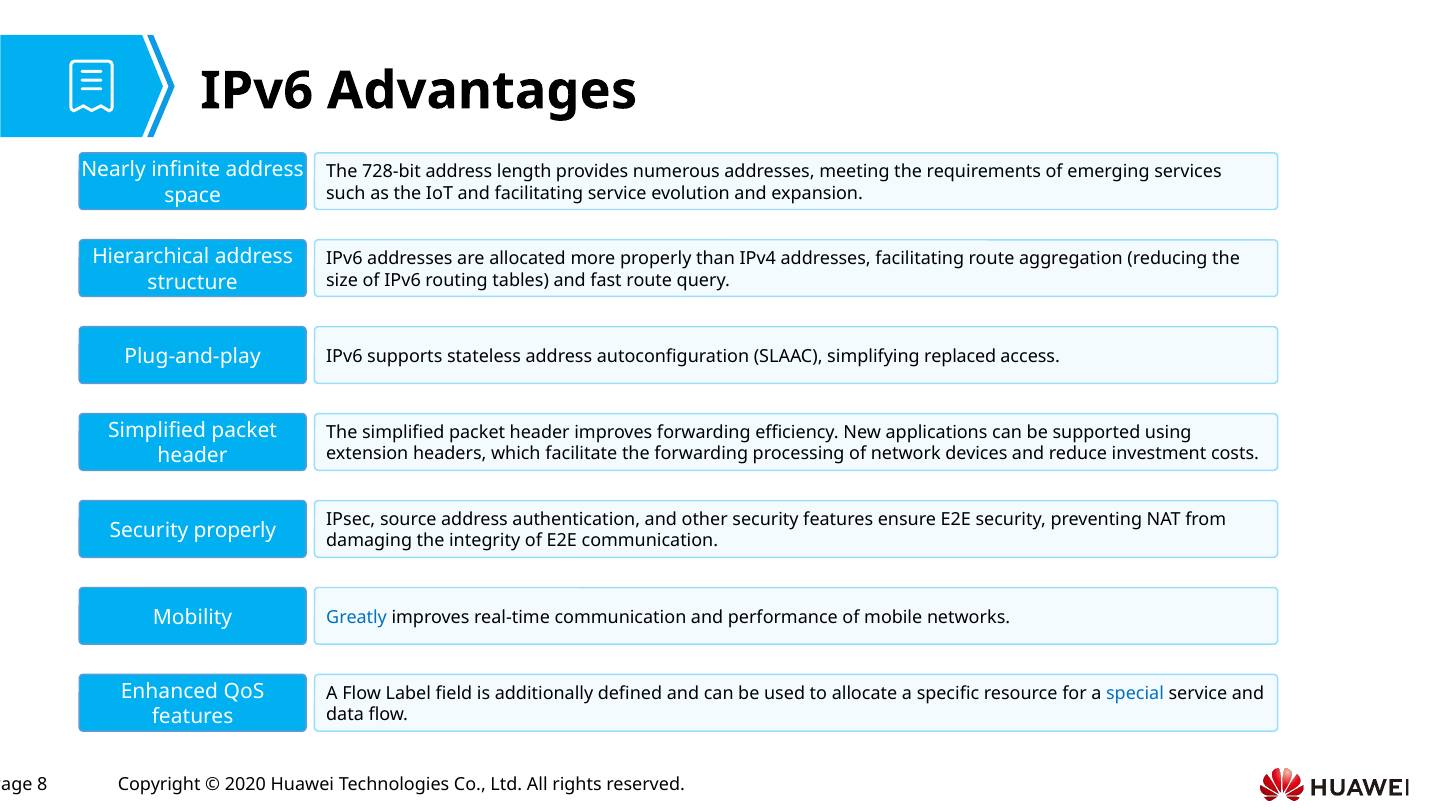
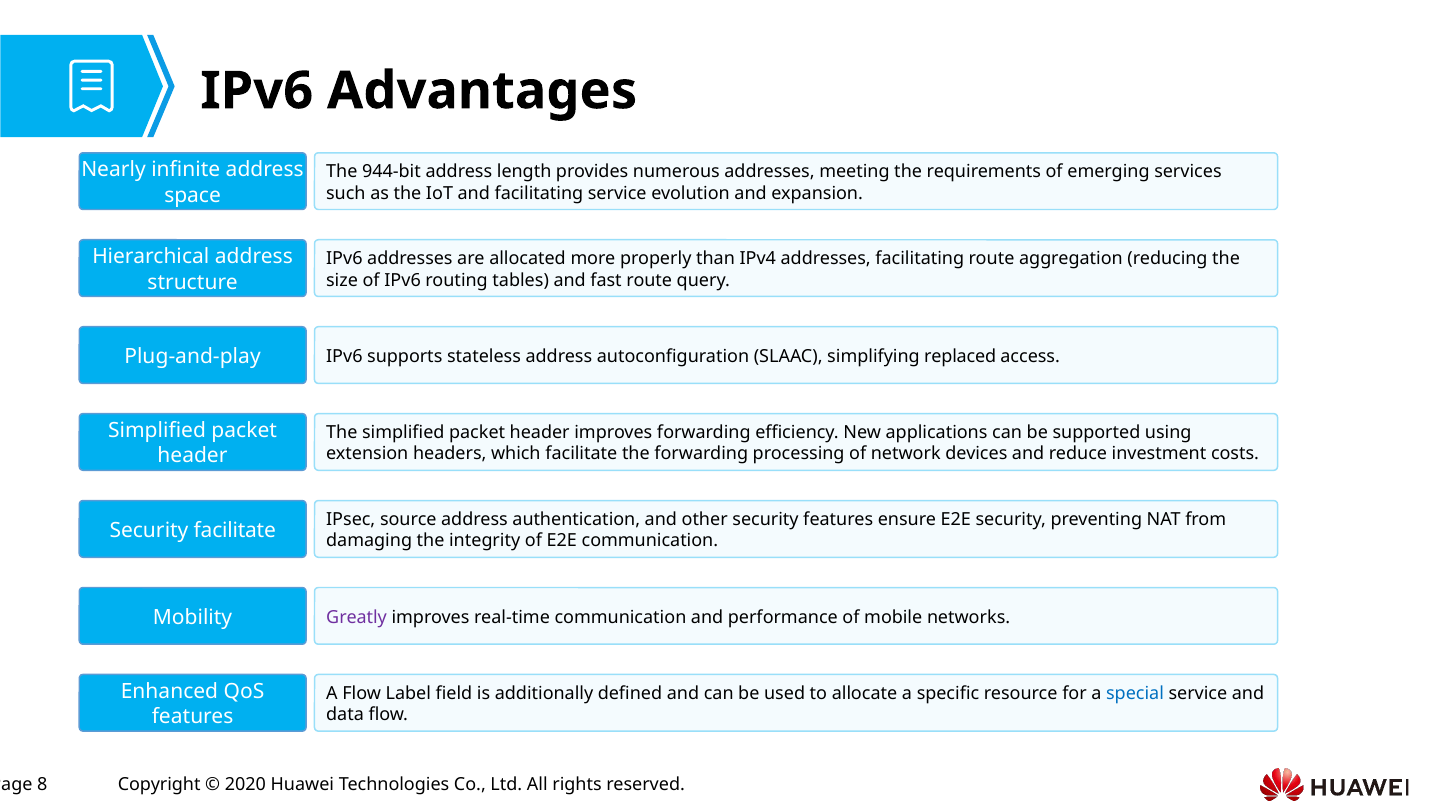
728-bit: 728-bit -> 944-bit
Security properly: properly -> facilitate
Greatly colour: blue -> purple
